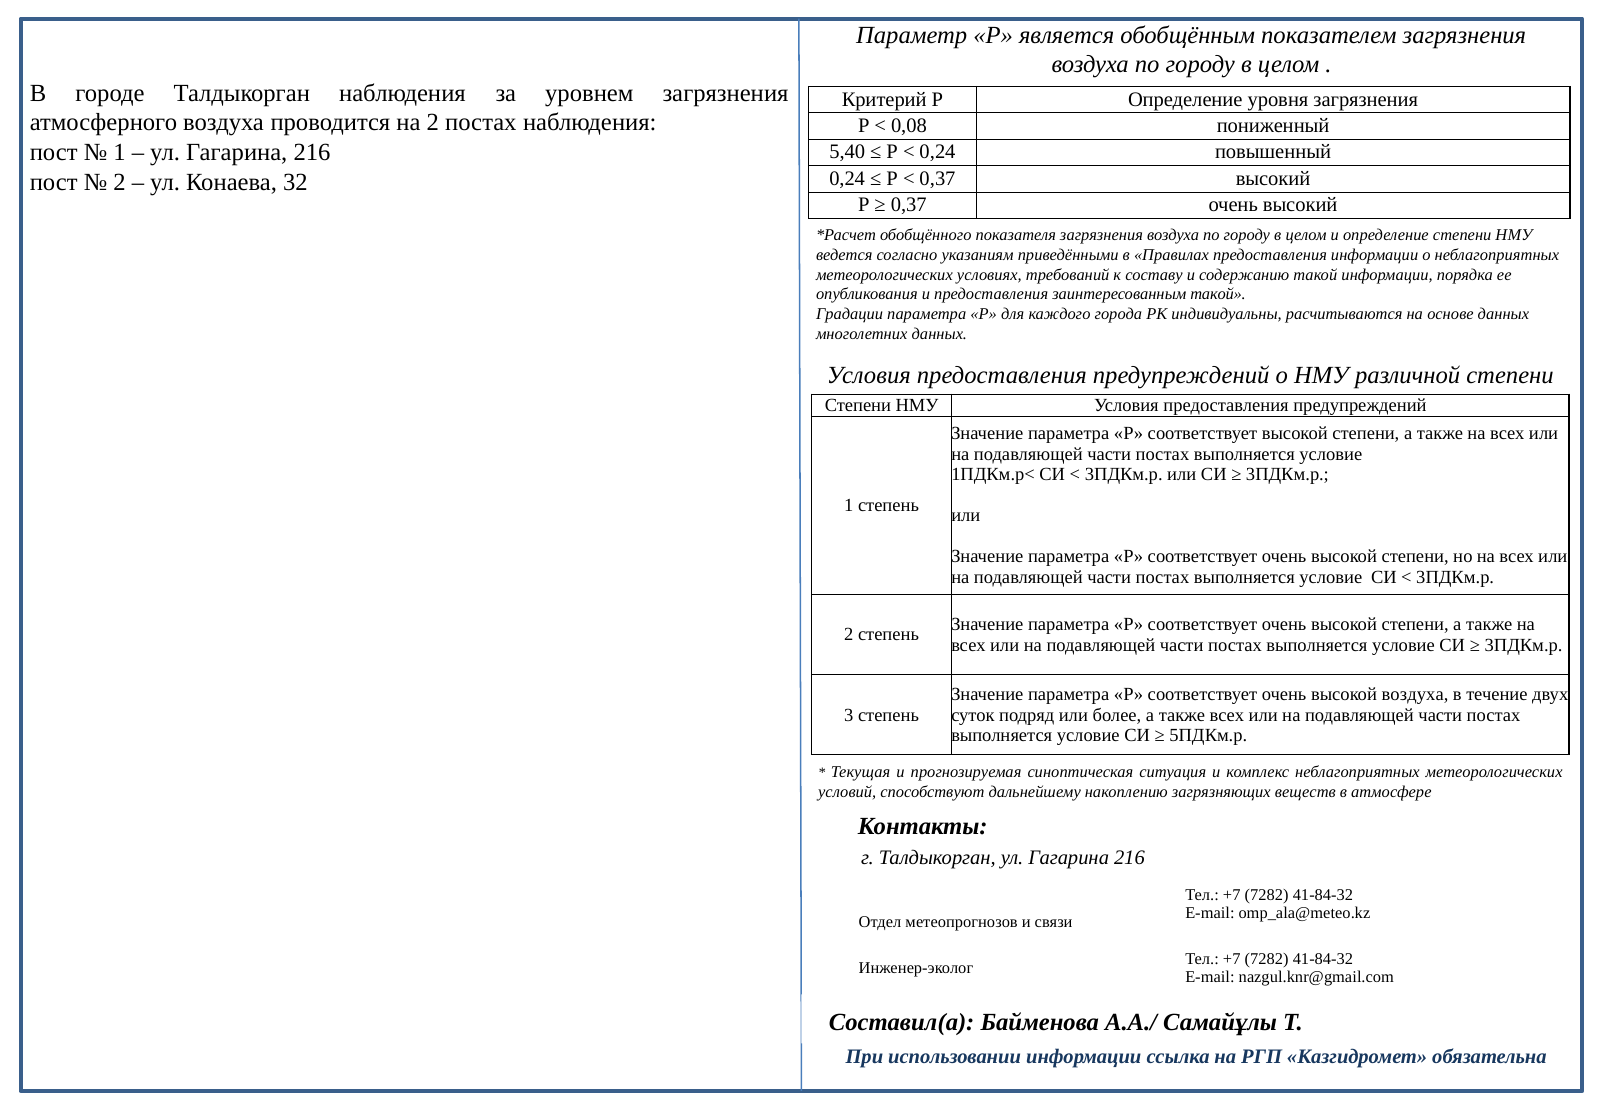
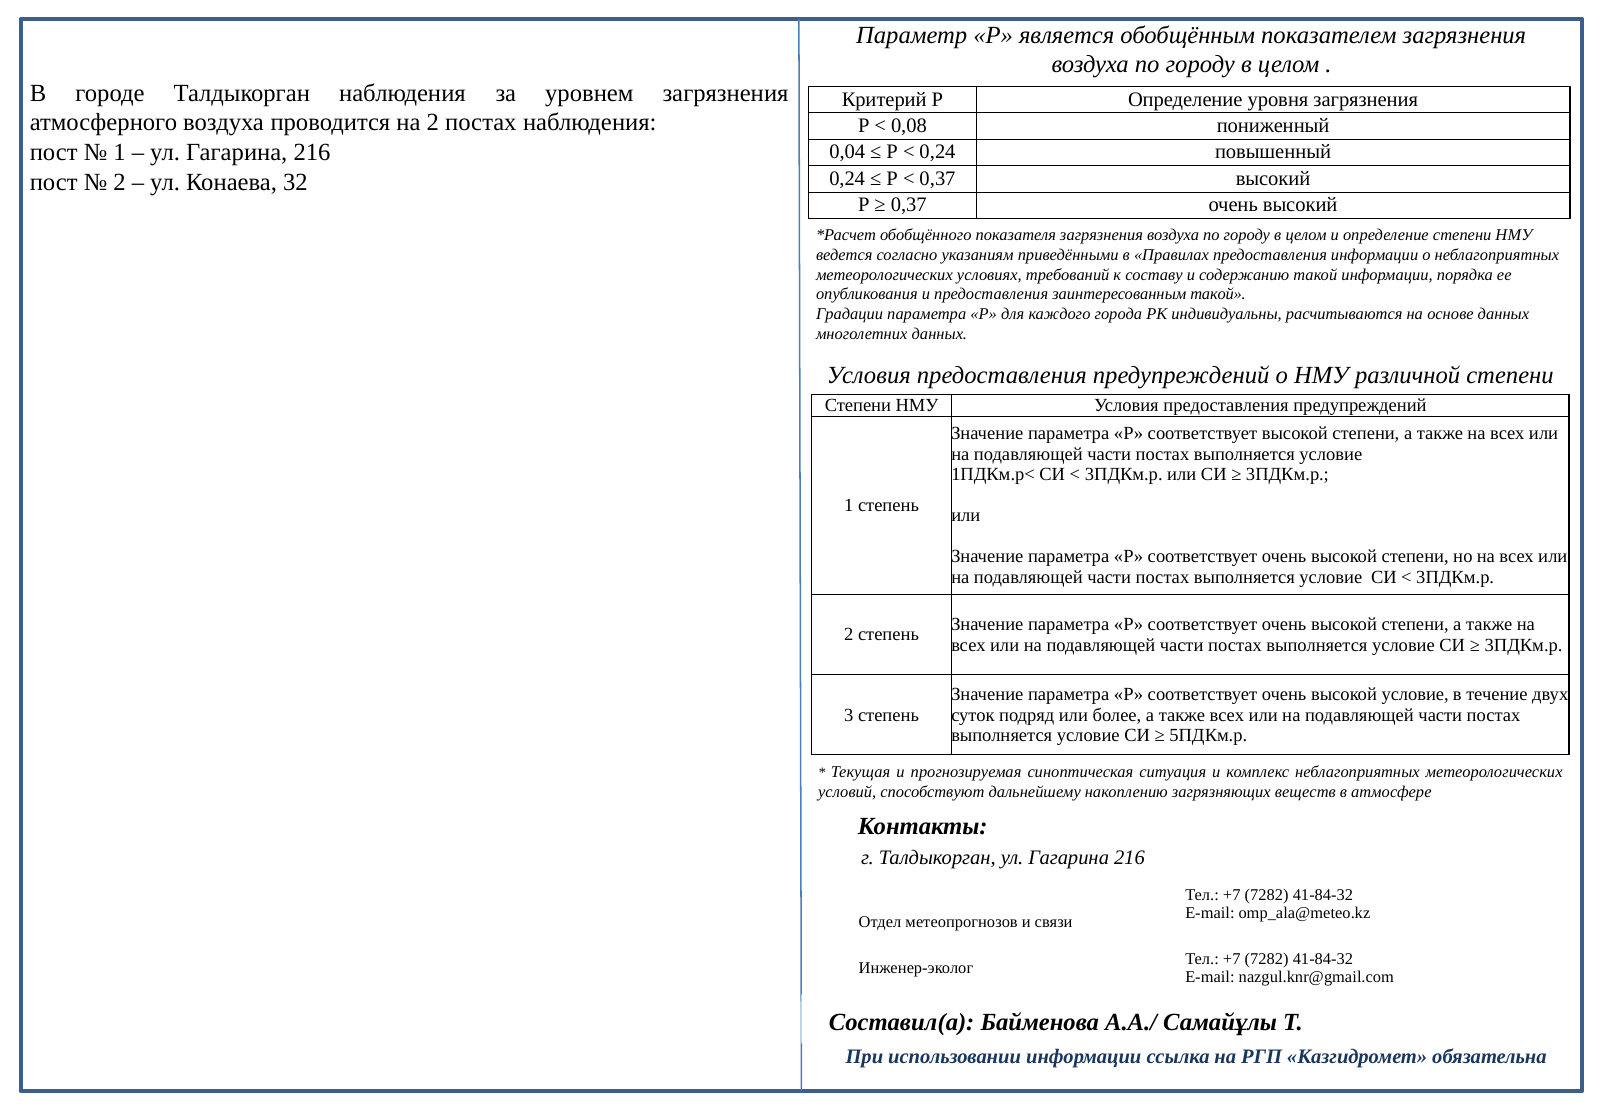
5,40: 5,40 -> 0,04
высокой воздуха: воздуха -> условие
